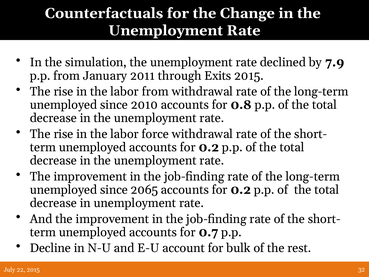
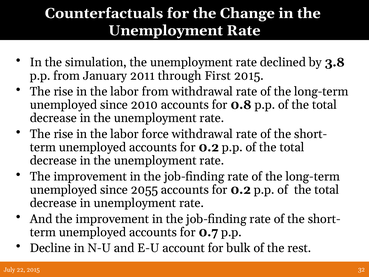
7.9: 7.9 -> 3.8
Exits: Exits -> First
2065: 2065 -> 2055
